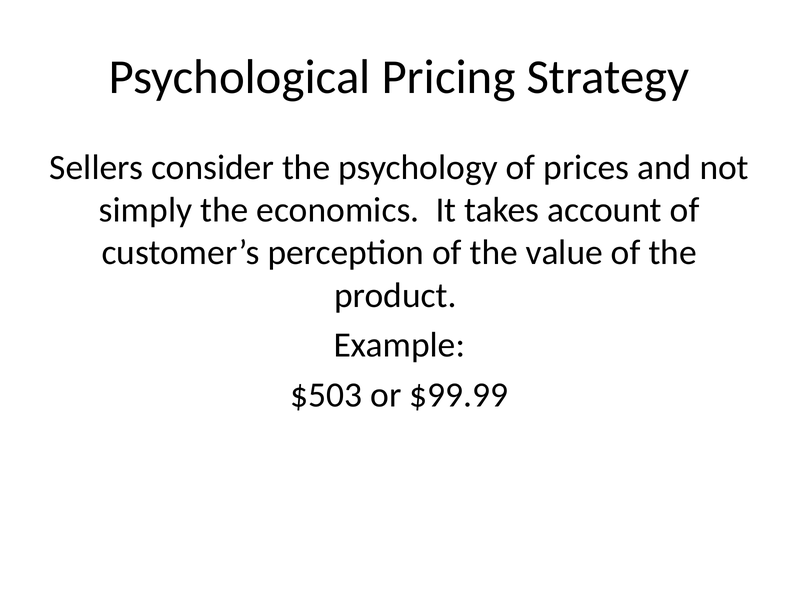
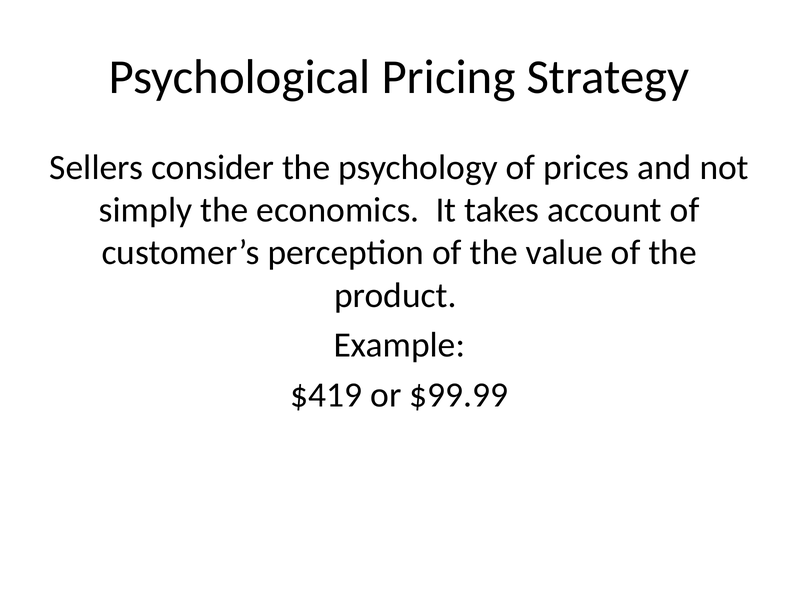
$503: $503 -> $419
